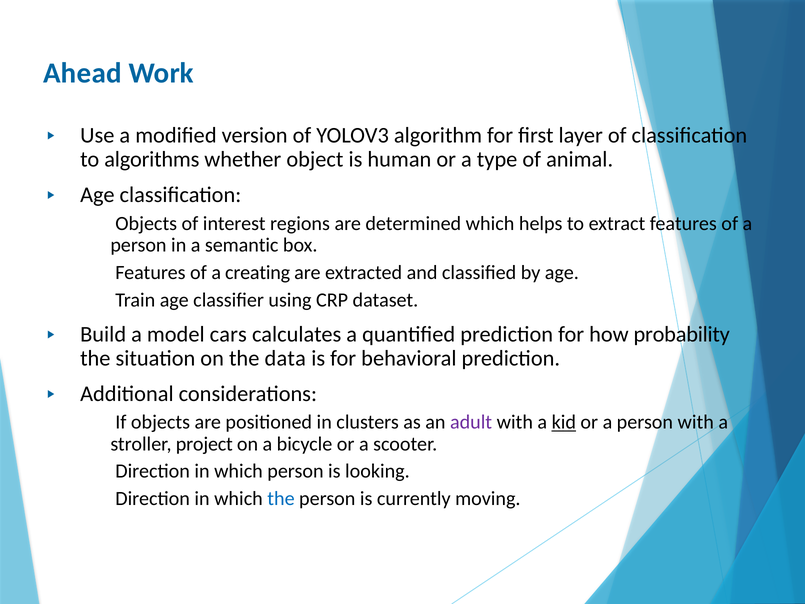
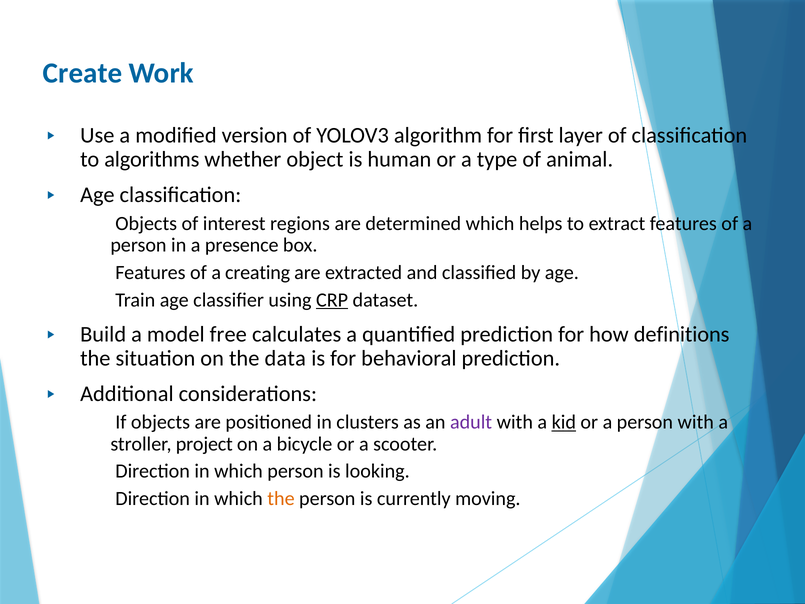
Ahead: Ahead -> Create
semantic: semantic -> presence
CRP underline: none -> present
cars: cars -> free
probability: probability -> definitions
the at (281, 498) colour: blue -> orange
